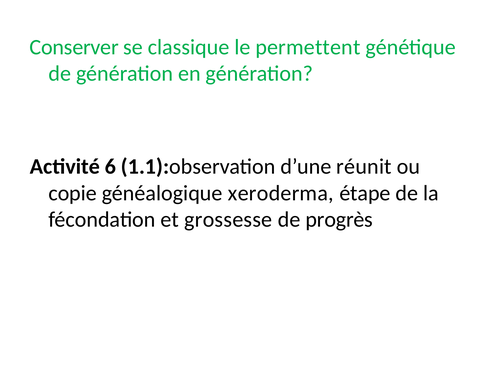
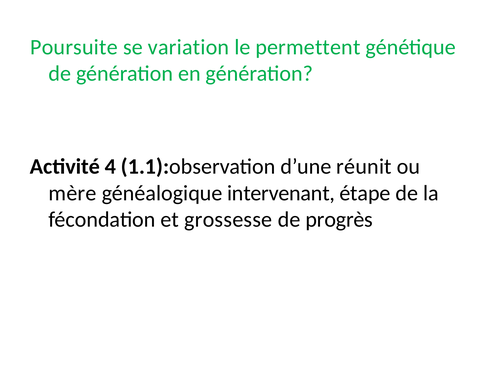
Conserver: Conserver -> Poursuite
classique: classique -> variation
6: 6 -> 4
copie: copie -> mère
xeroderma: xeroderma -> intervenant
